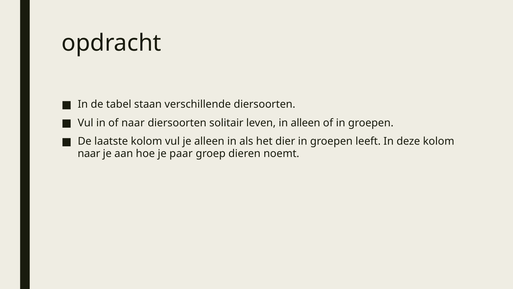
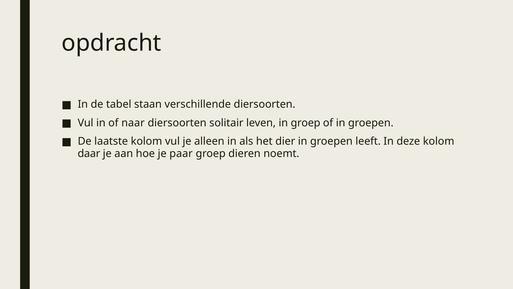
in alleen: alleen -> groep
naar at (89, 153): naar -> daar
